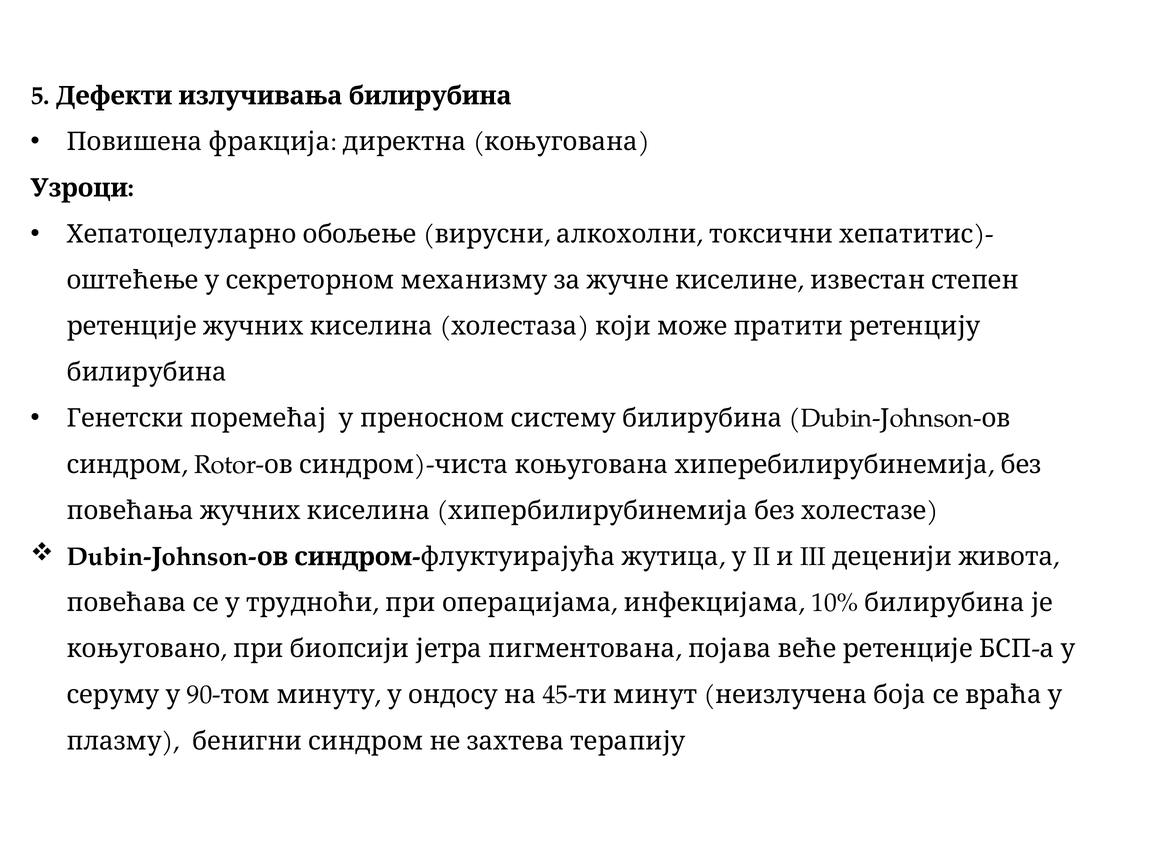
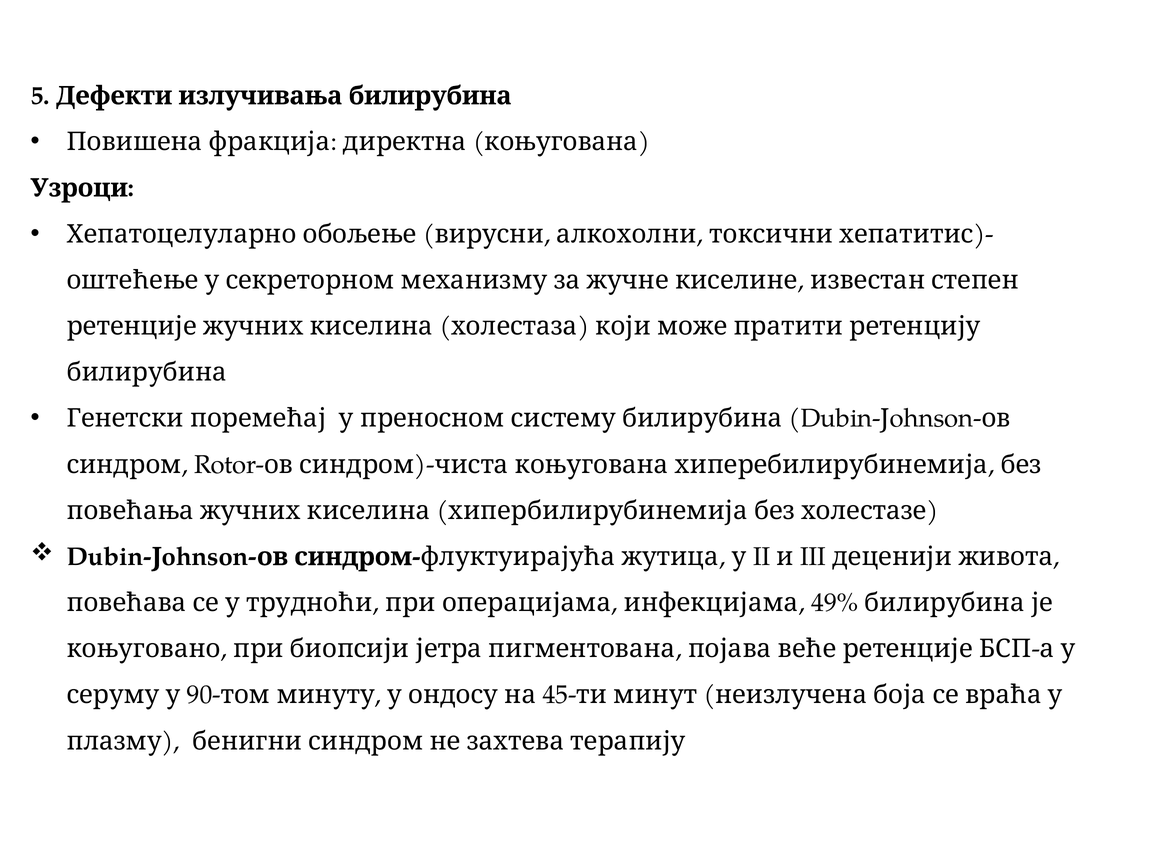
10%: 10% -> 49%
